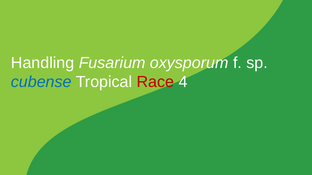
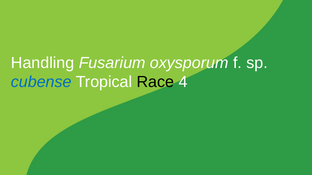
Race colour: red -> black
